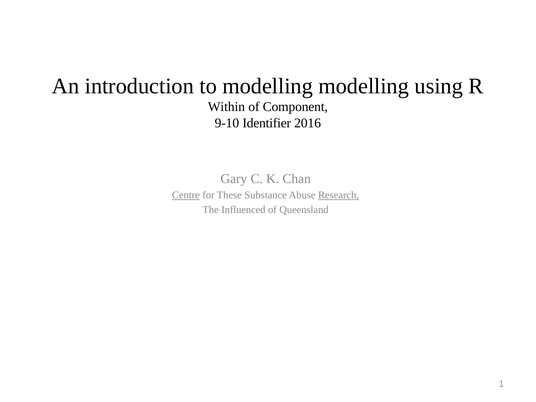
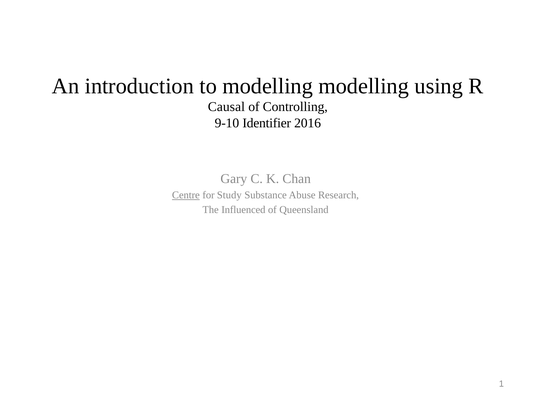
Within: Within -> Causal
Component: Component -> Controlling
These: These -> Study
Research underline: present -> none
